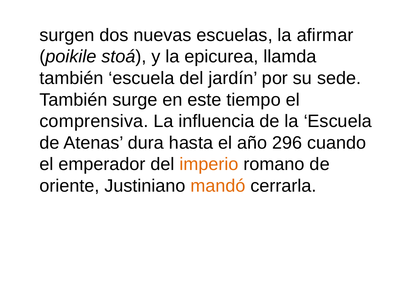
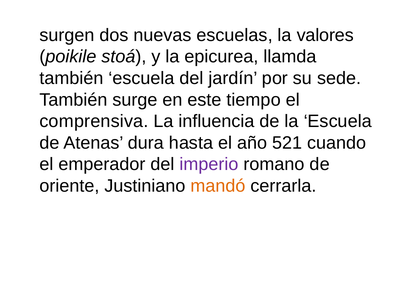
afirmar: afirmar -> valores
296: 296 -> 521
imperio colour: orange -> purple
